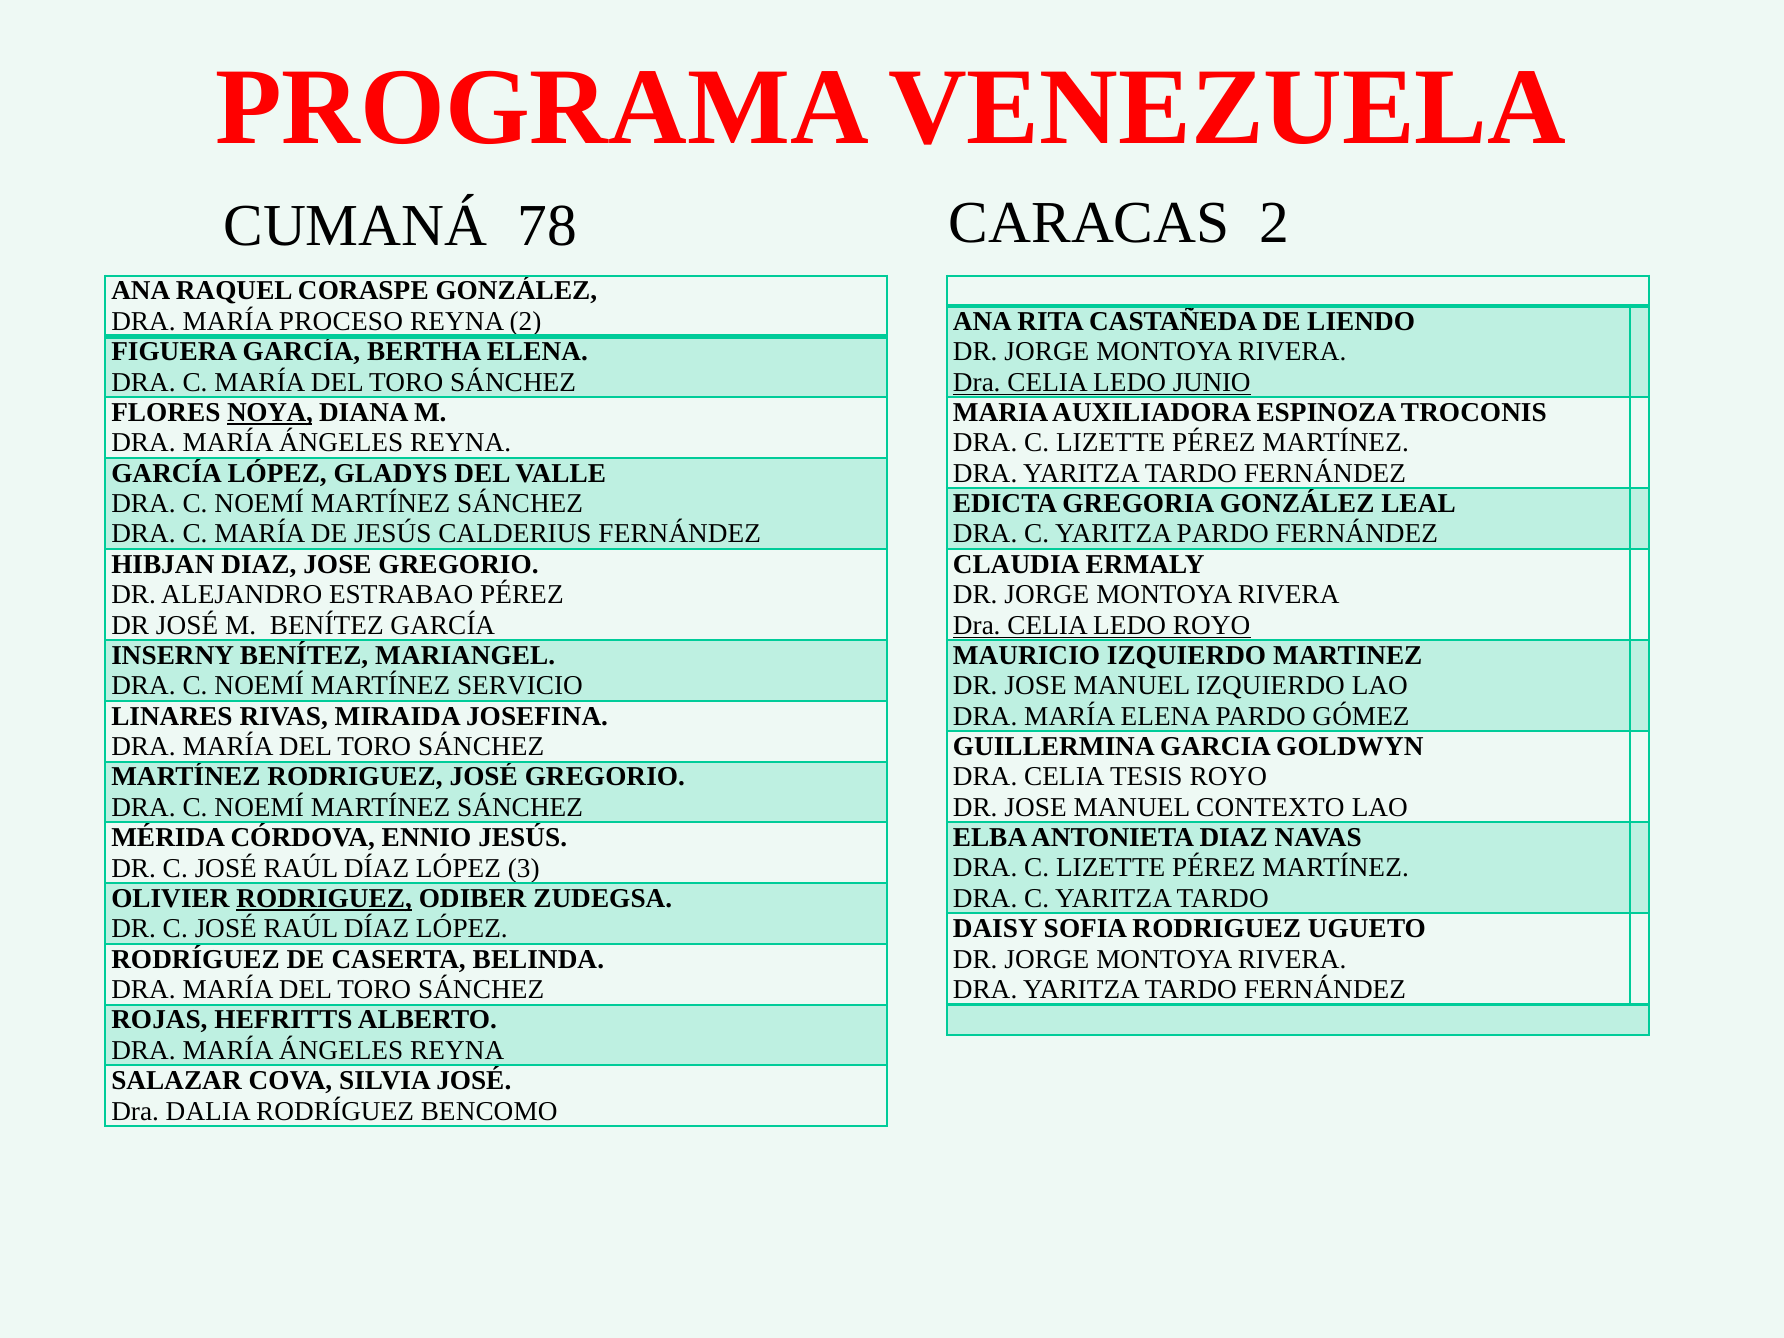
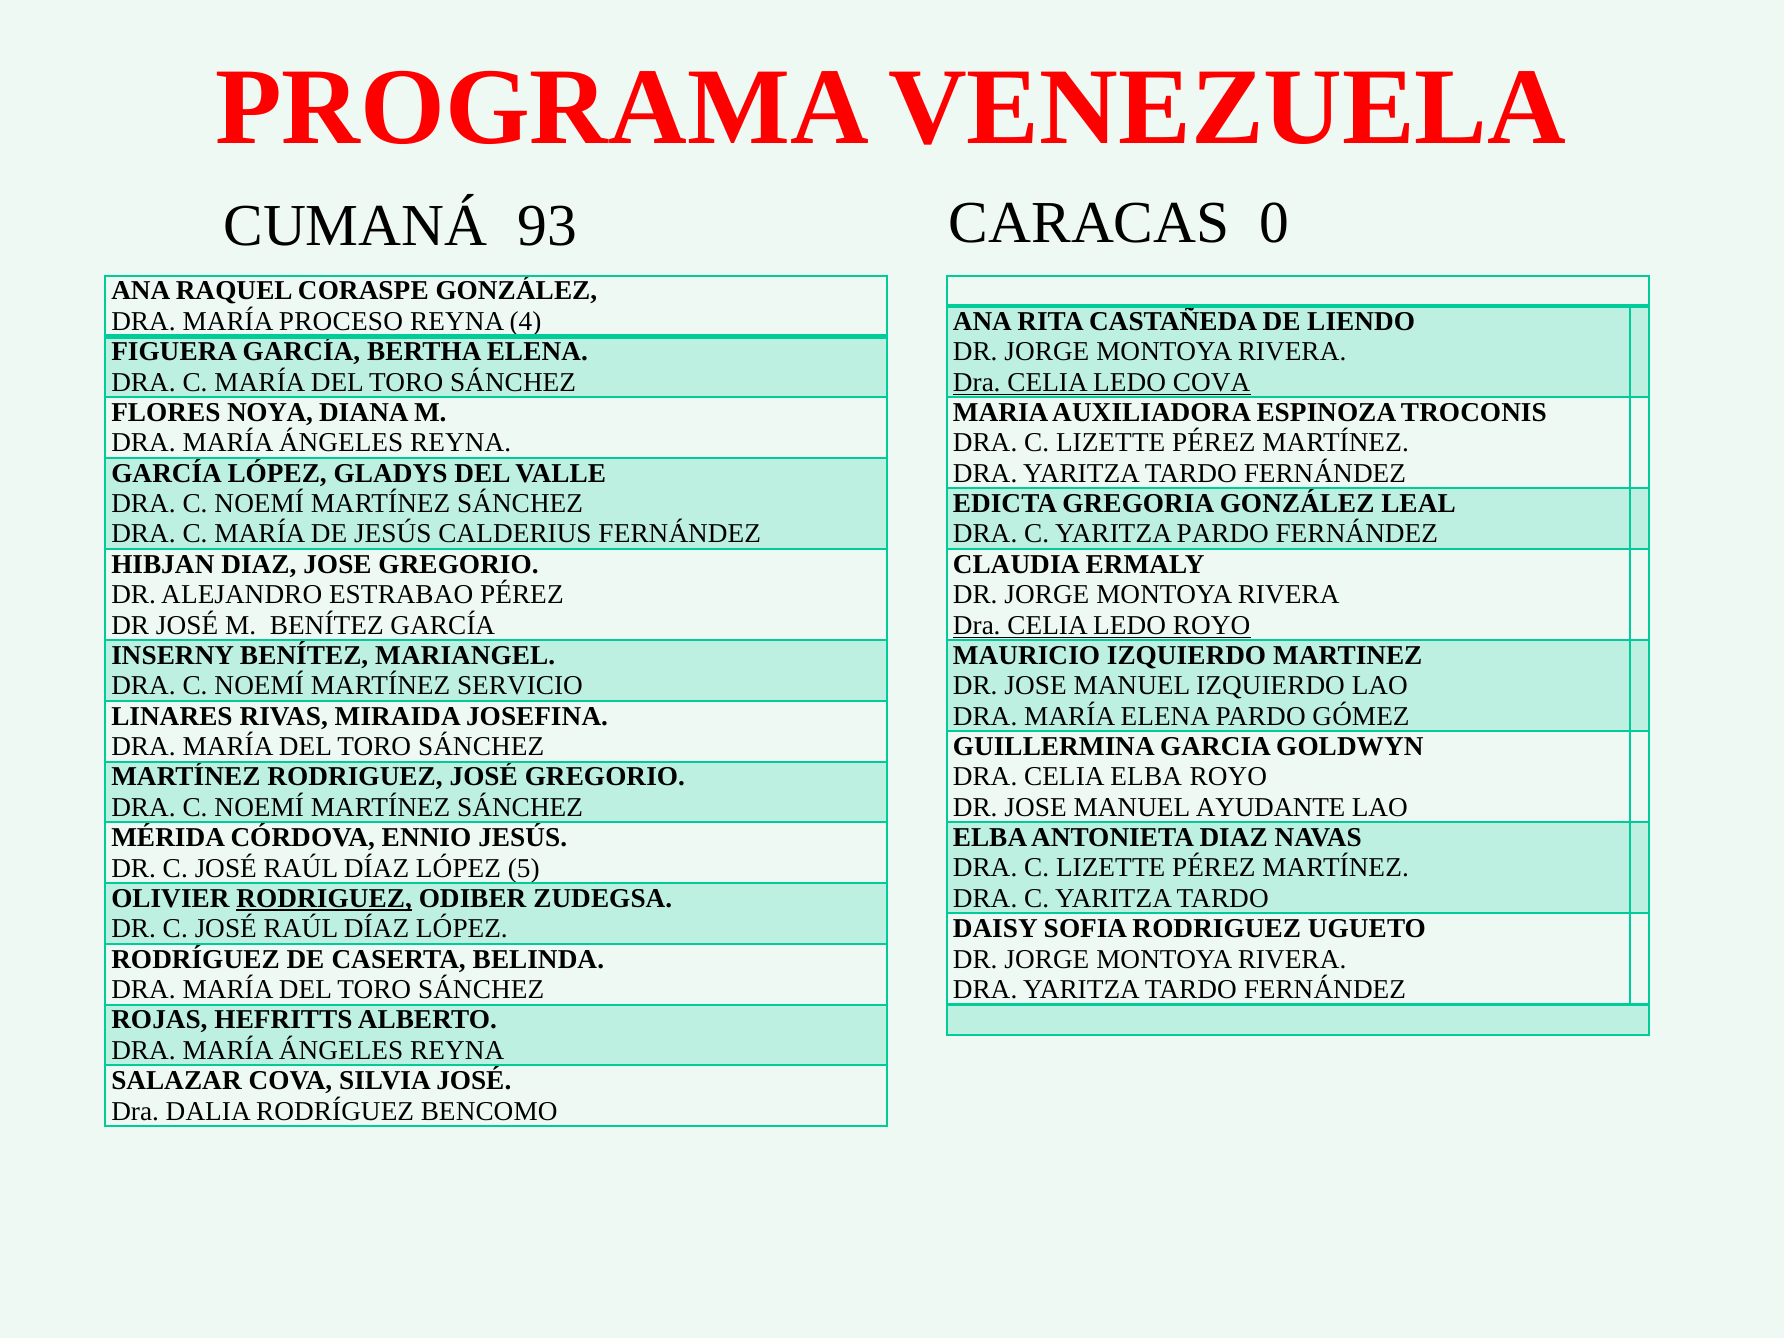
78: 78 -> 93
CARACAS 2: 2 -> 0
REYNA 2: 2 -> 4
LEDO JUNIO: JUNIO -> COVA
NOYA underline: present -> none
CELIA TESIS: TESIS -> ELBA
CONTEXTO: CONTEXTO -> AYUDANTE
3: 3 -> 5
